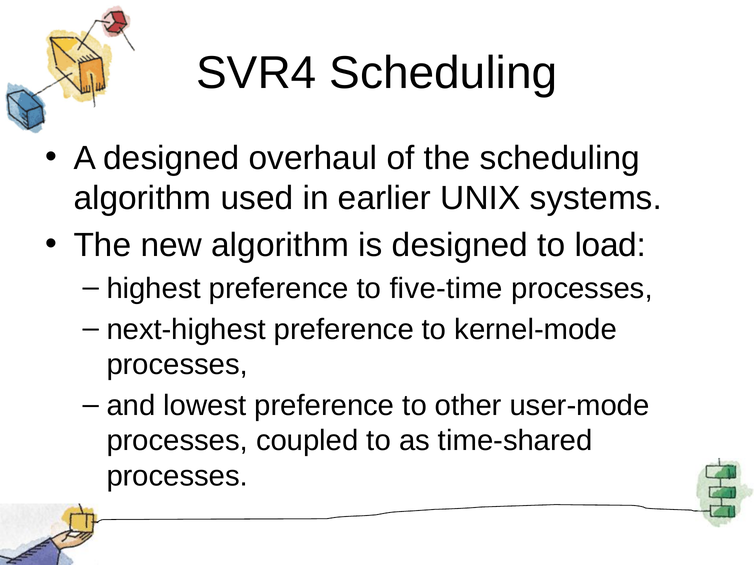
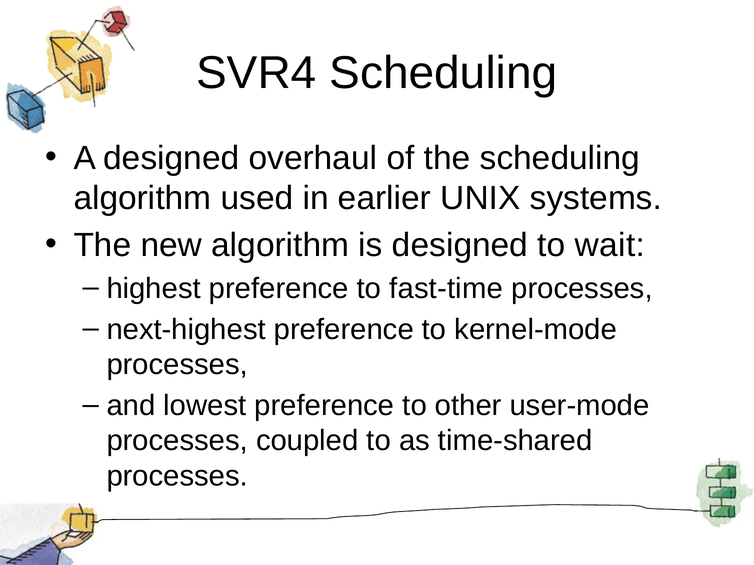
load: load -> wait
five-time: five-time -> fast-time
